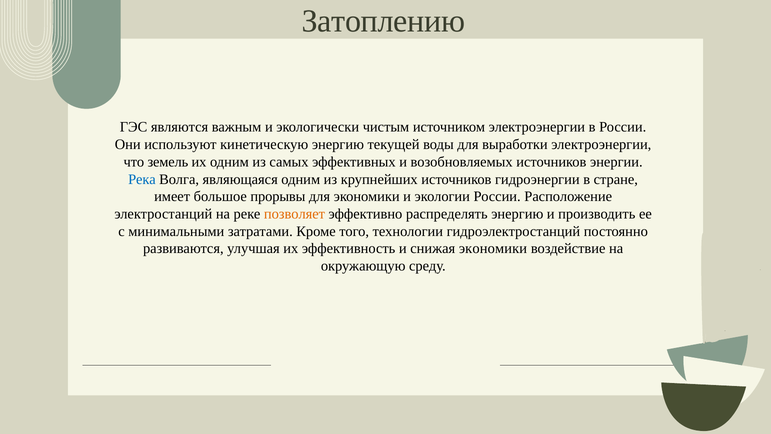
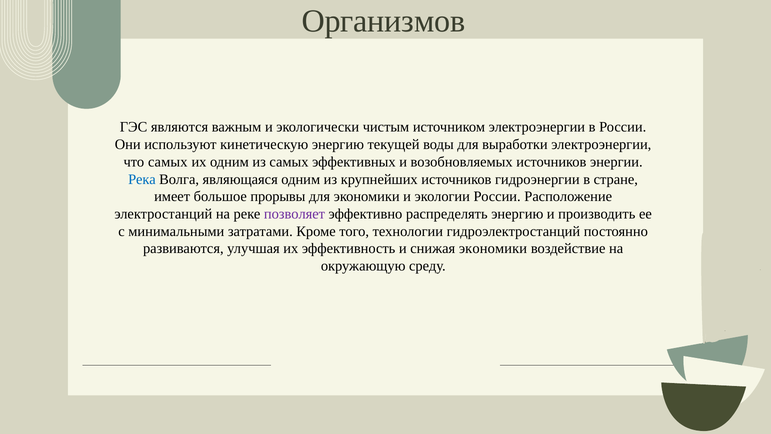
Затоплению: Затоплению -> Организмов
что земель: земель -> самых
позволяет colour: orange -> purple
